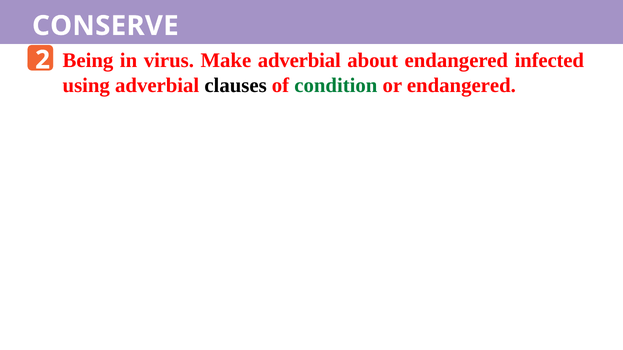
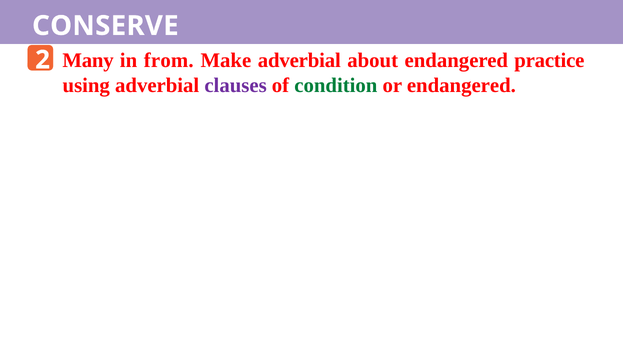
Being: Being -> Many
virus: virus -> from
infected: infected -> practice
clauses colour: black -> purple
